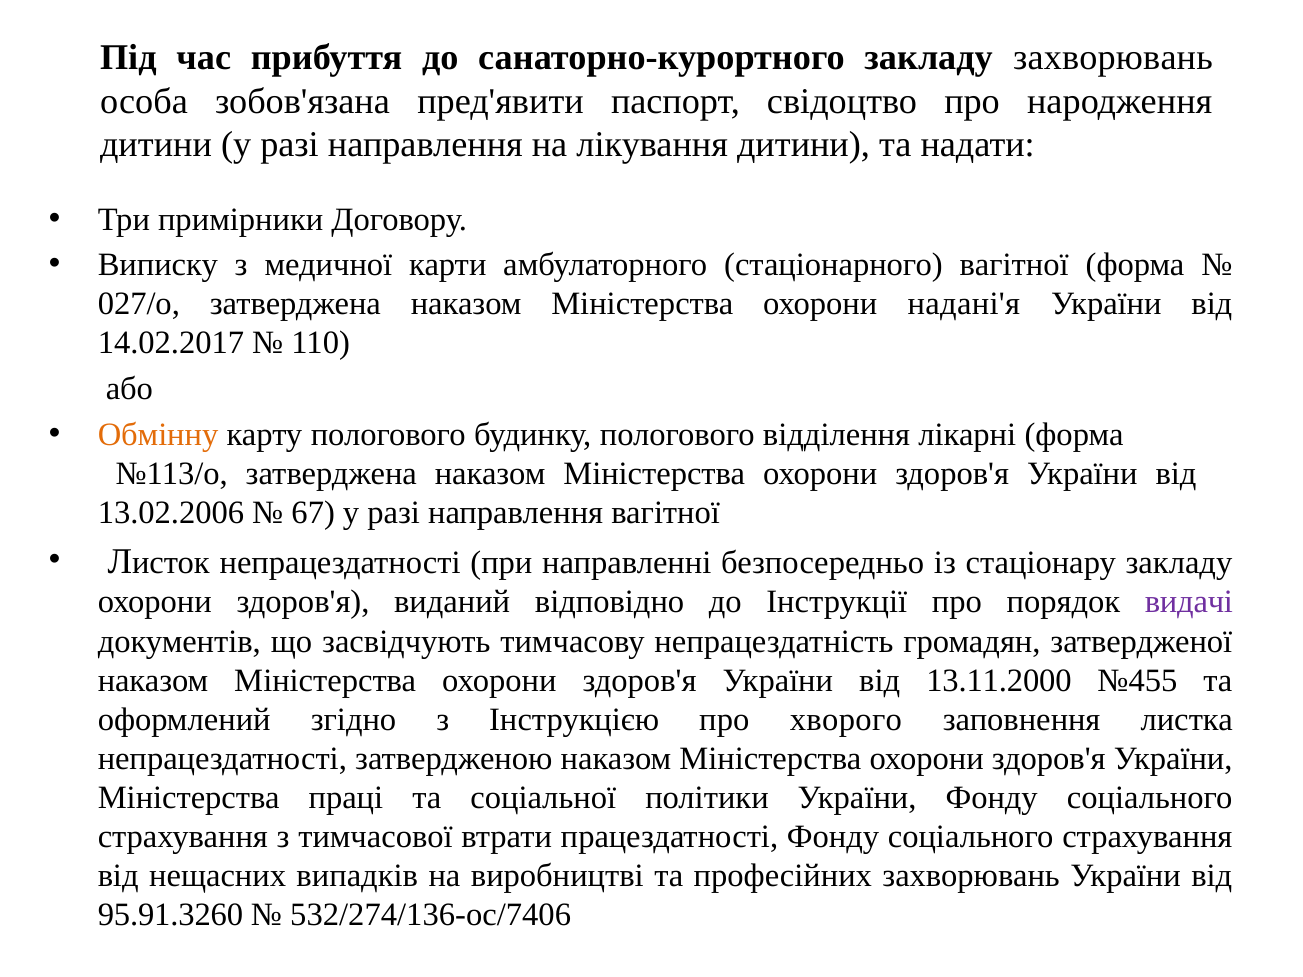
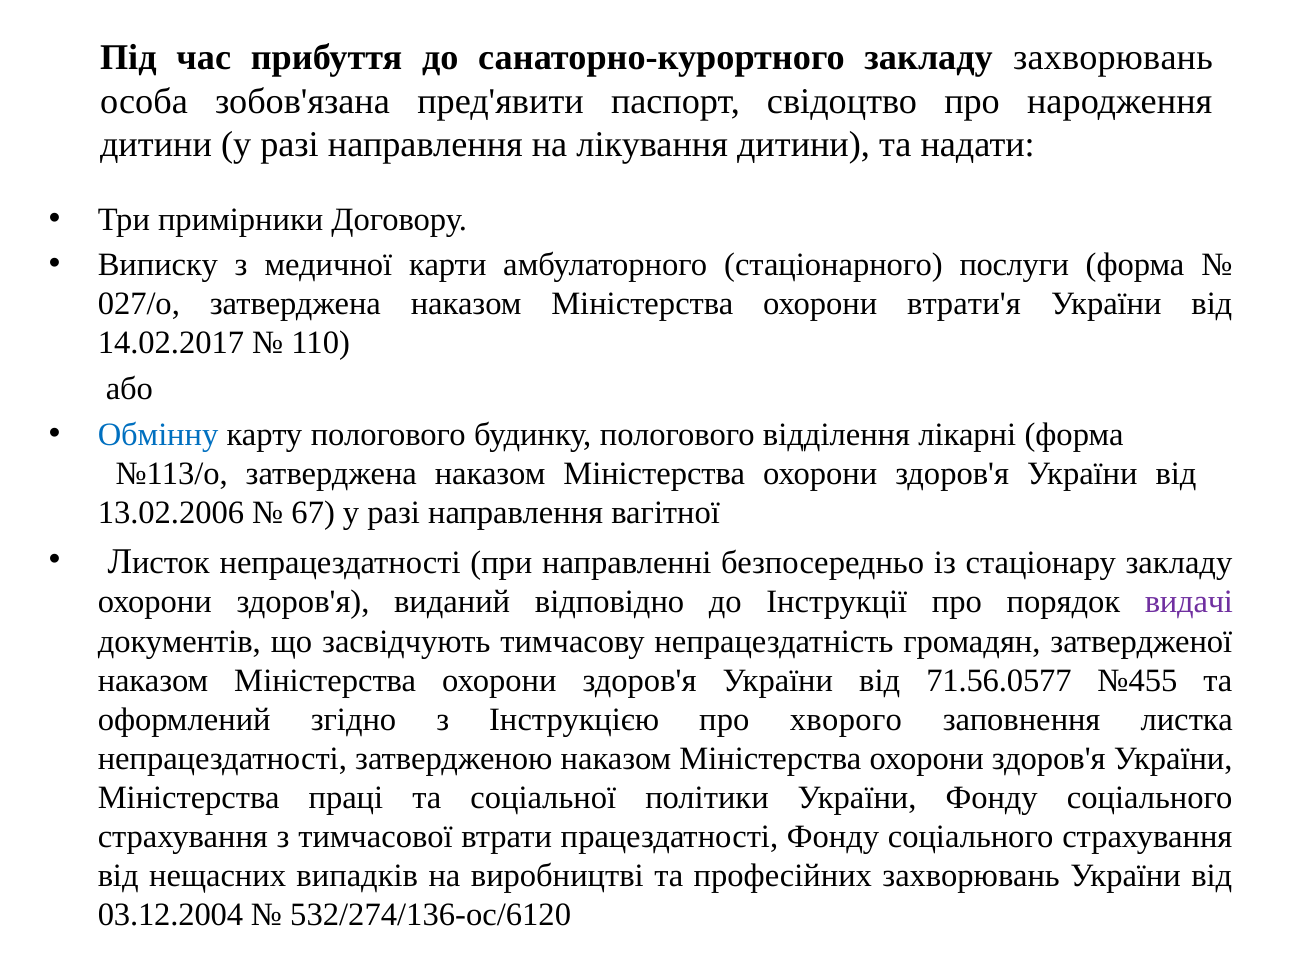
стаціонарного вагітної: вагітної -> послуги
надані'я: надані'я -> втрати'я
Обмінну colour: orange -> blue
13.11.2000: 13.11.2000 -> 71.56.0577
95.91.3260: 95.91.3260 -> 03.12.2004
532/274/136-ос/7406: 532/274/136-ос/7406 -> 532/274/136-ос/6120
